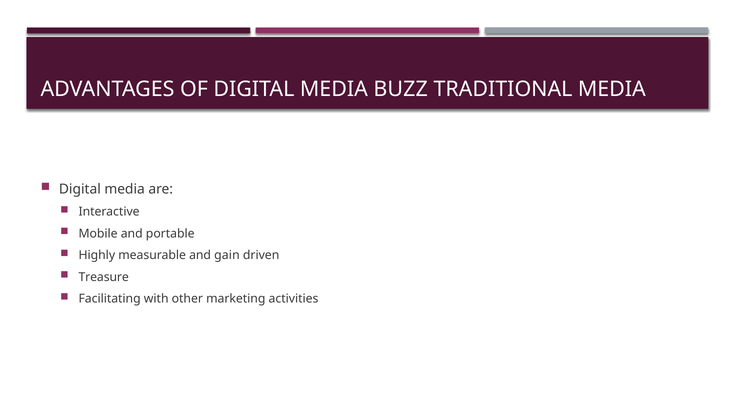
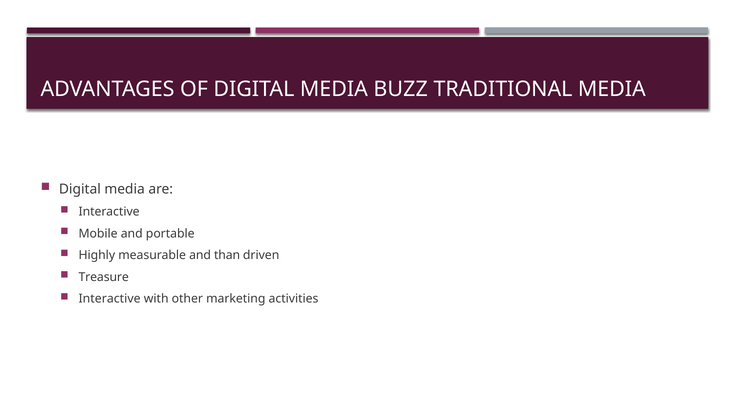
gain: gain -> than
Facilitating at (110, 298): Facilitating -> Interactive
